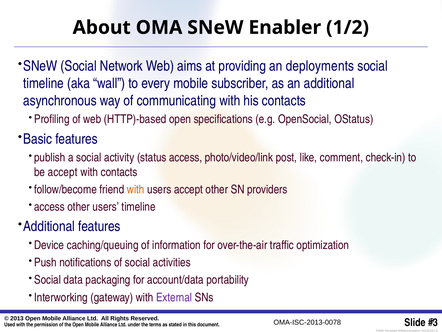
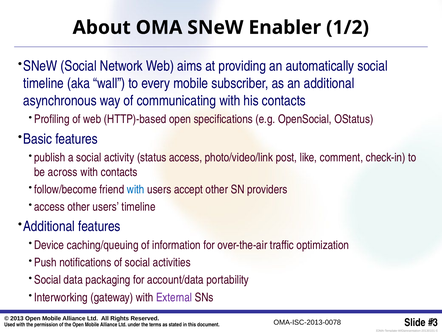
deployments: deployments -> automatically
be accept: accept -> across
with at (136, 189) colour: orange -> blue
